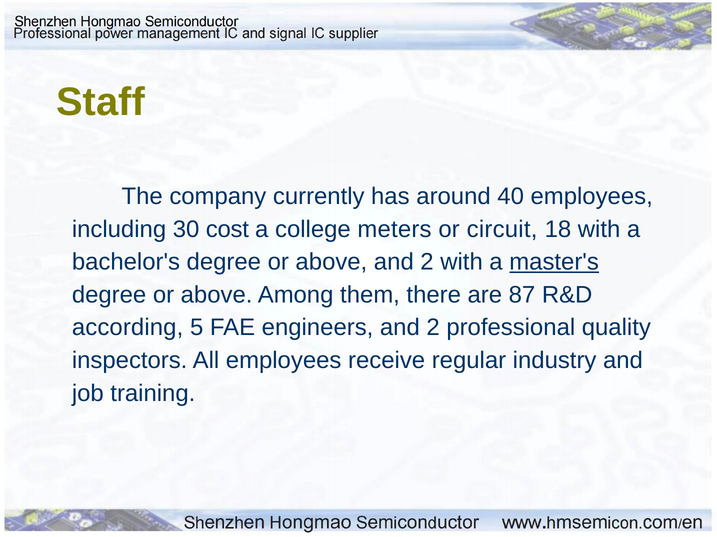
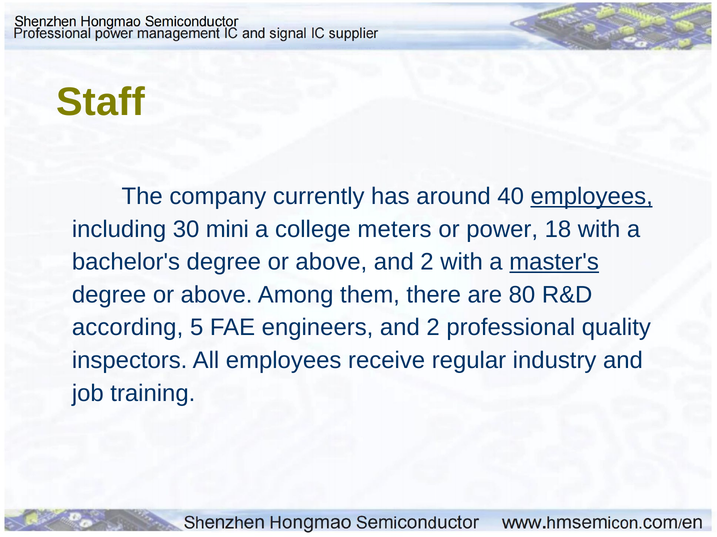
employees at (592, 197) underline: none -> present
cost: cost -> mini
circuit: circuit -> power
87: 87 -> 80
